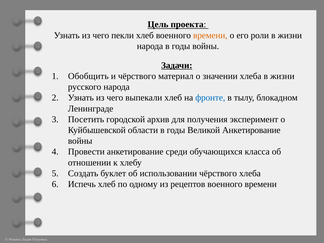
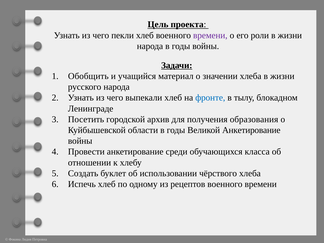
времени at (210, 35) colour: orange -> purple
и чёрствого: чёрствого -> учащийся
эксперимент: эксперимент -> образования
